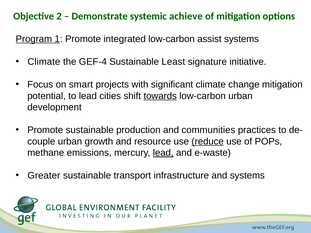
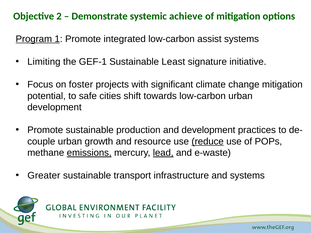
Climate at (44, 62): Climate -> Limiting
GEF-4: GEF-4 -> GEF-1
smart: smart -> foster
to lead: lead -> safe
towards underline: present -> none
and communities: communities -> development
emissions underline: none -> present
